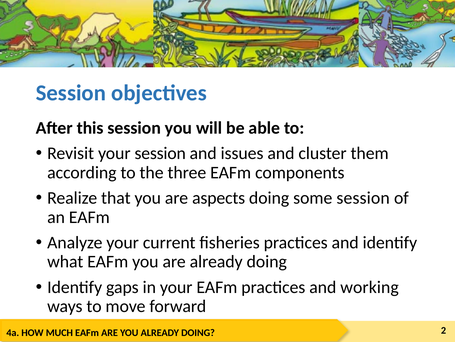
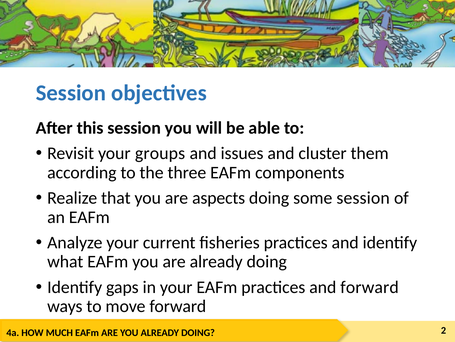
your session: session -> groups
and working: working -> forward
